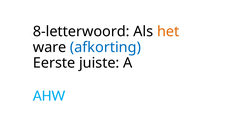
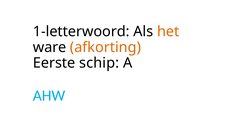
8-letterwoord: 8-letterwoord -> 1-letterwoord
afkorting colour: blue -> orange
juiste: juiste -> schip
